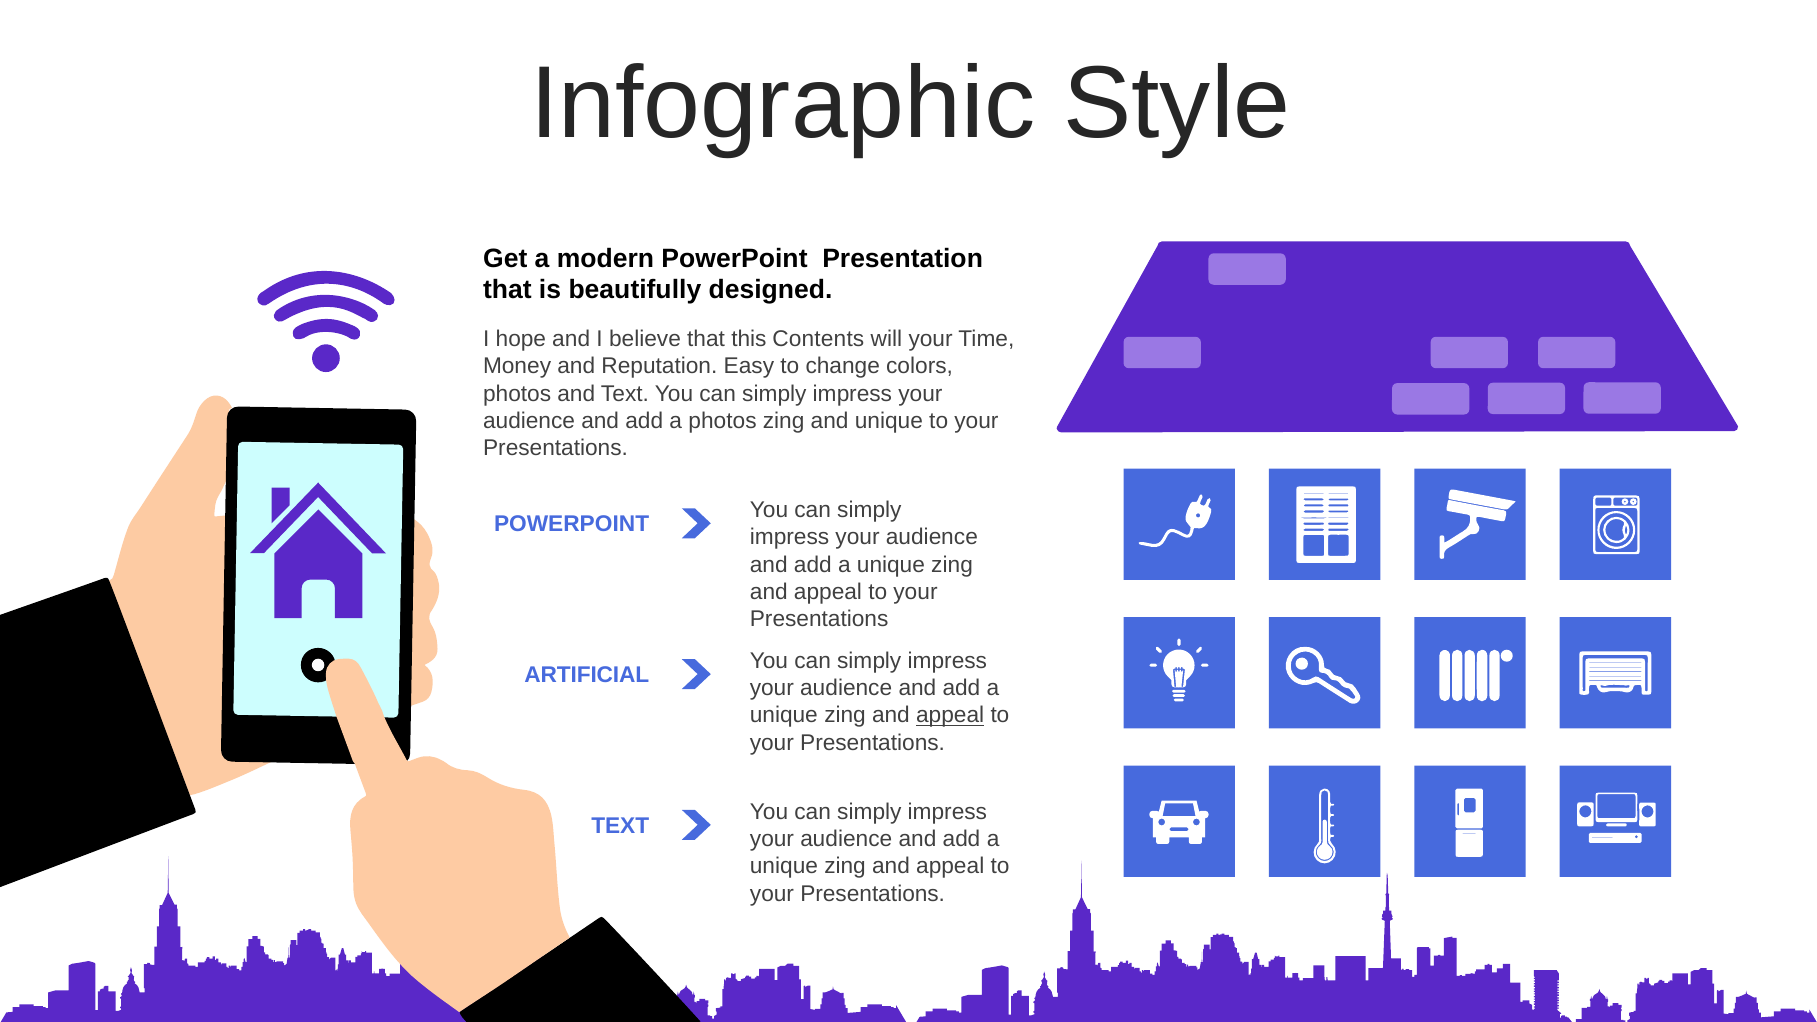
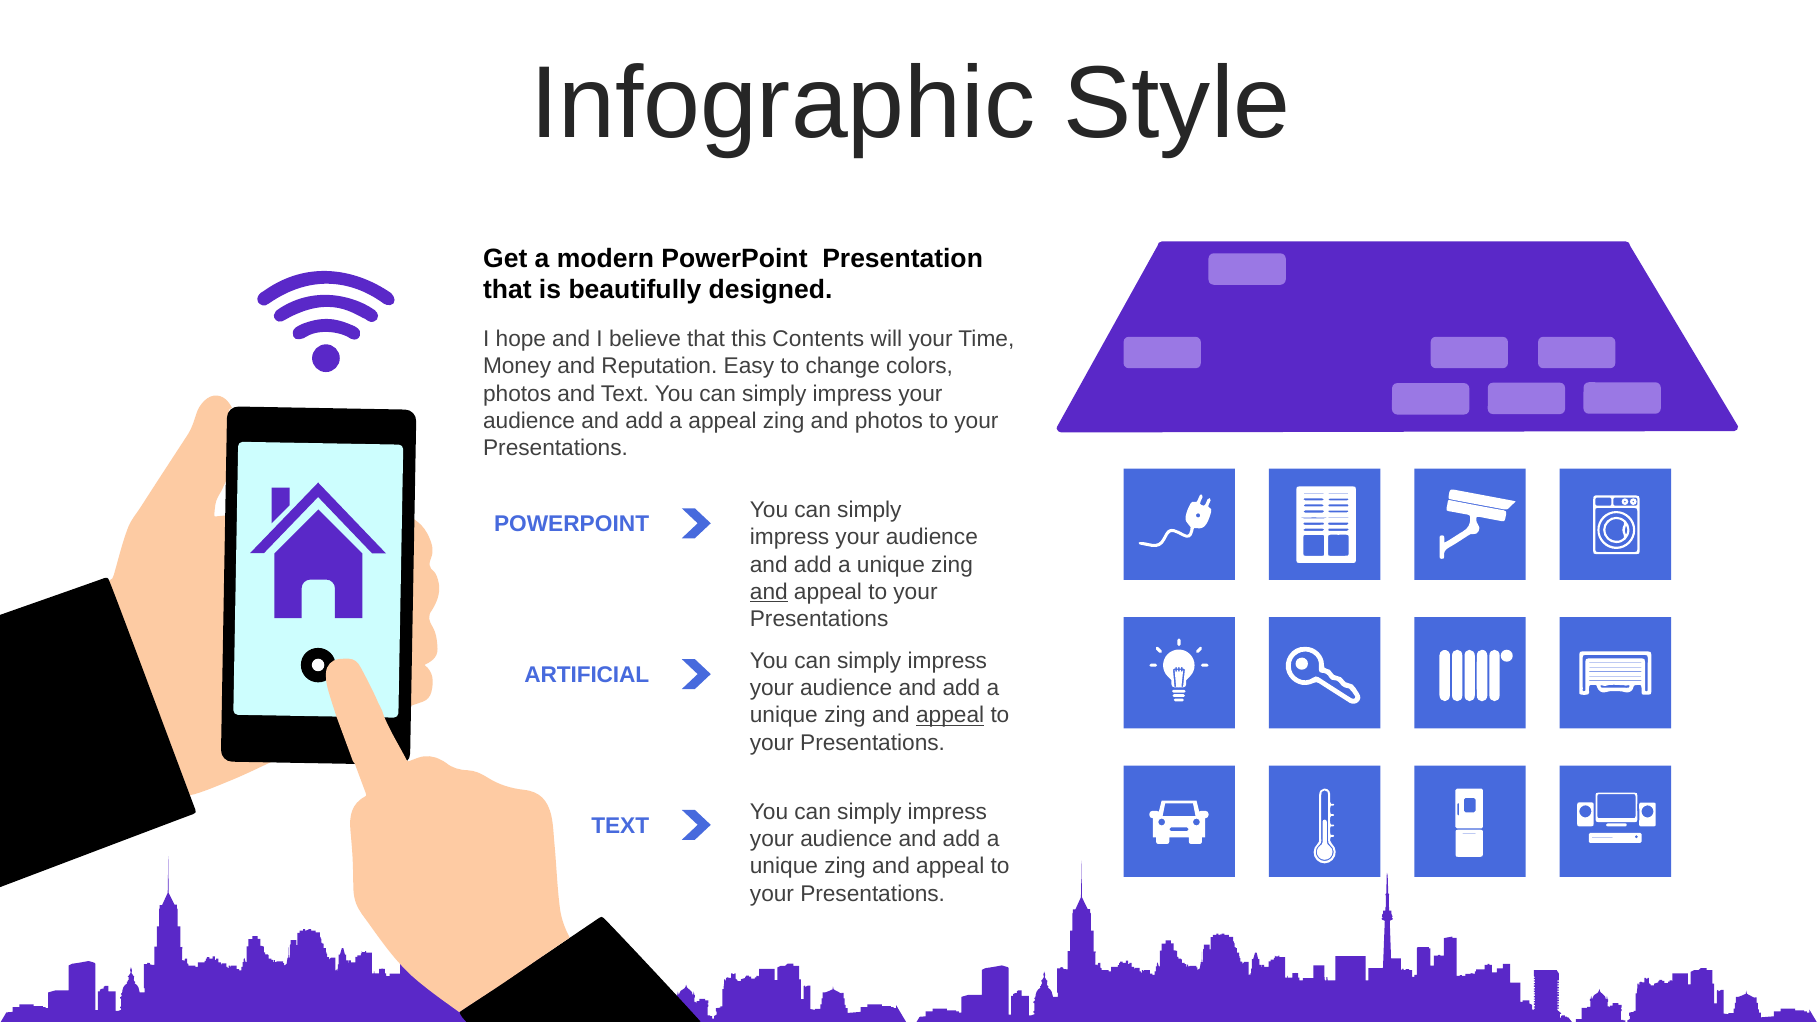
a photos: photos -> appeal
and unique: unique -> photos
and at (769, 592) underline: none -> present
